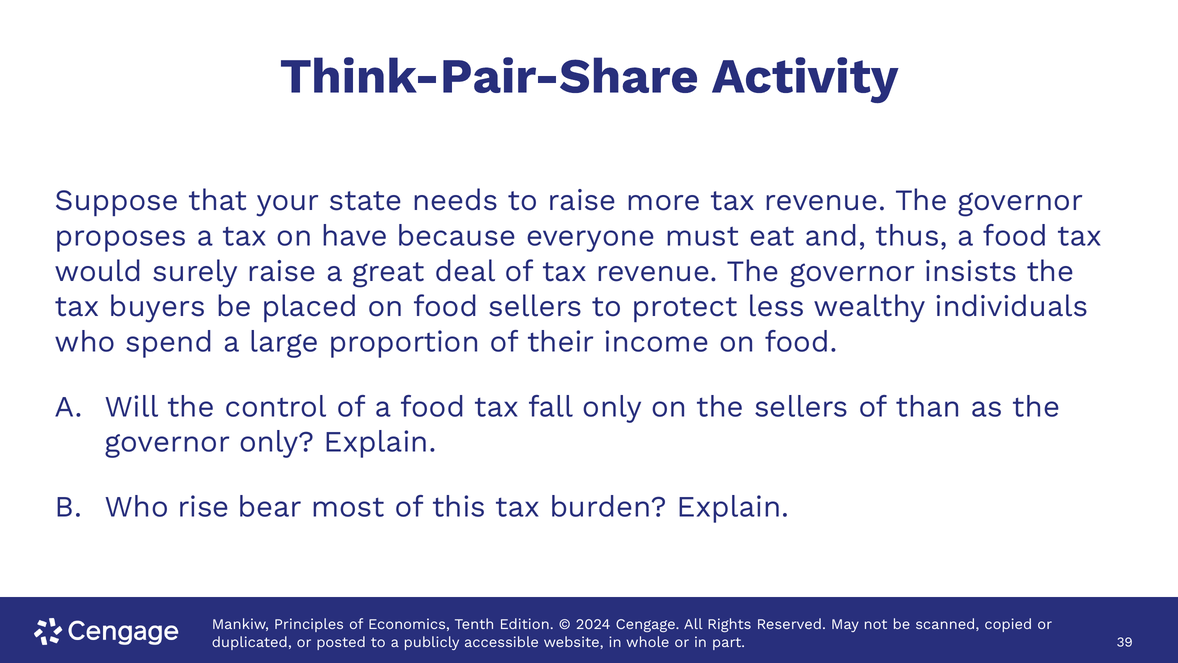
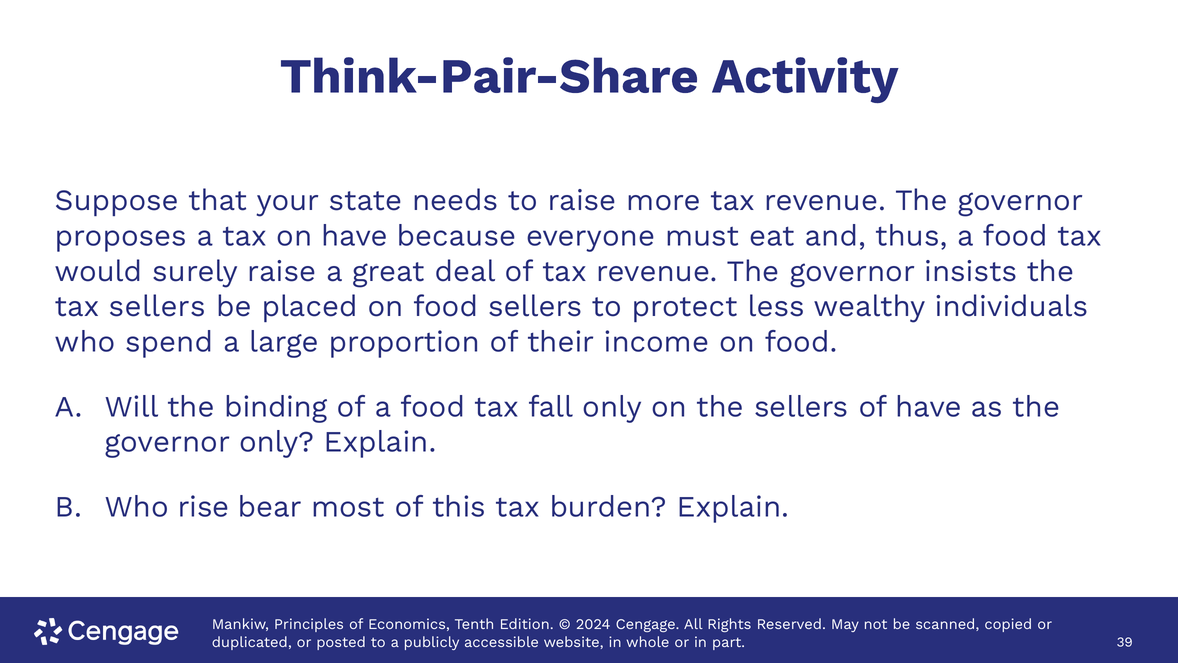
tax buyers: buyers -> sellers
control: control -> binding
of than: than -> have
